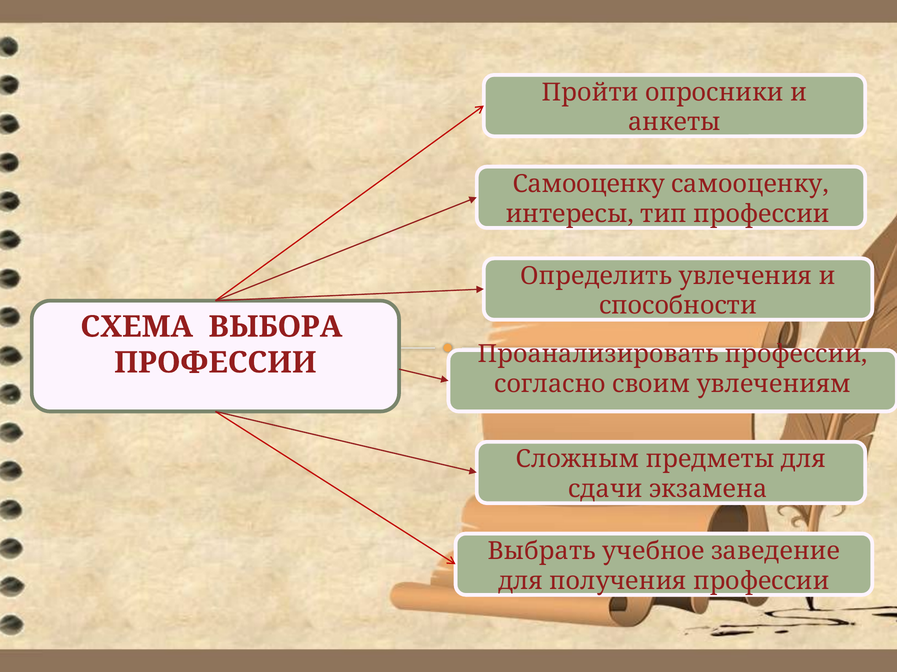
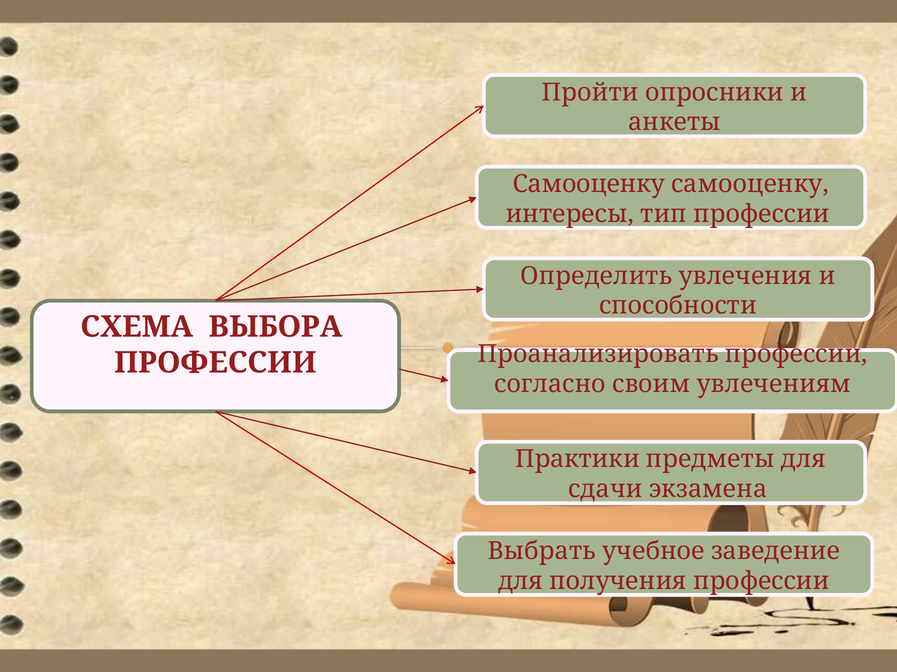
Сложным: Сложным -> Практики
